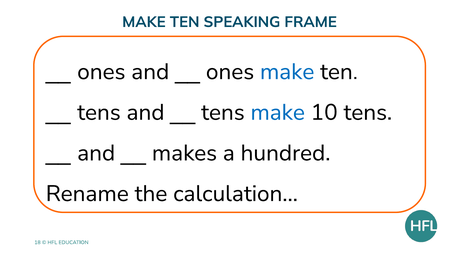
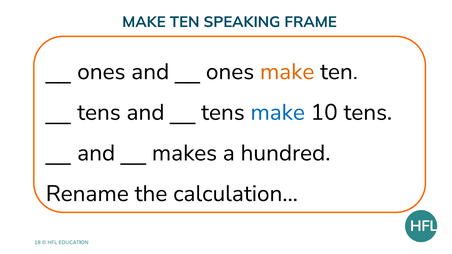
make at (287, 72) colour: blue -> orange
